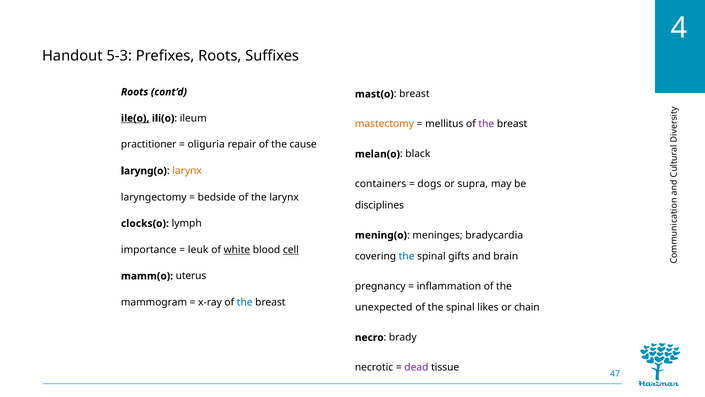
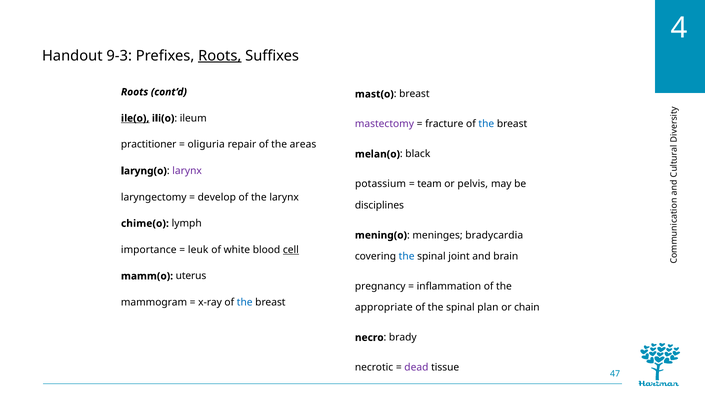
5-3: 5-3 -> 9-3
Roots at (220, 56) underline: none -> present
mastectomy colour: orange -> purple
mellitus: mellitus -> fracture
the at (486, 124) colour: purple -> blue
cause: cause -> areas
larynx at (187, 171) colour: orange -> purple
containers: containers -> potassium
dogs: dogs -> team
supra: supra -> pelvis
bedside: bedside -> develop
clocks(o: clocks(o -> chime(o
white underline: present -> none
gifts: gifts -> joint
unexpected: unexpected -> appropriate
likes: likes -> plan
